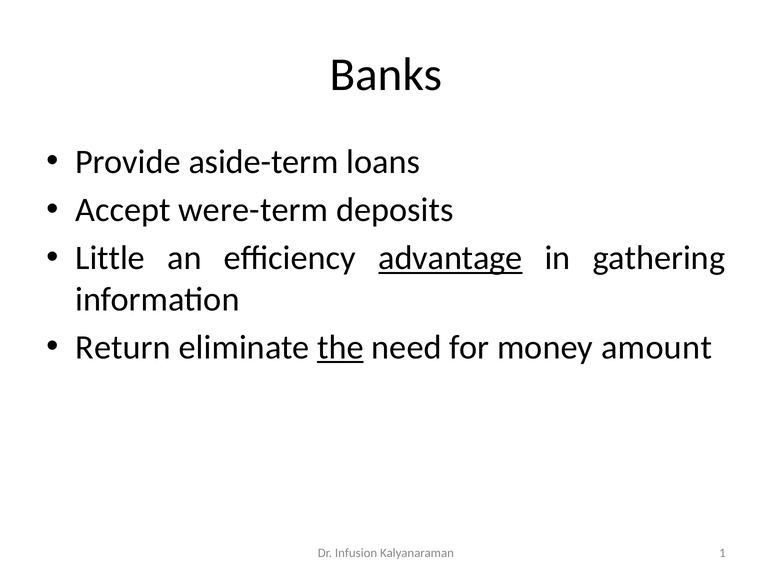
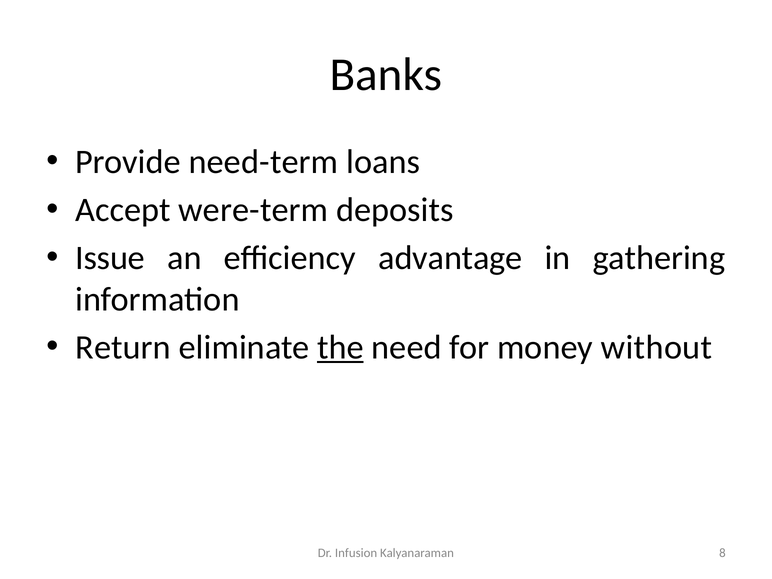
aside-term: aside-term -> need-term
Little: Little -> Issue
advantage underline: present -> none
amount: amount -> without
1: 1 -> 8
